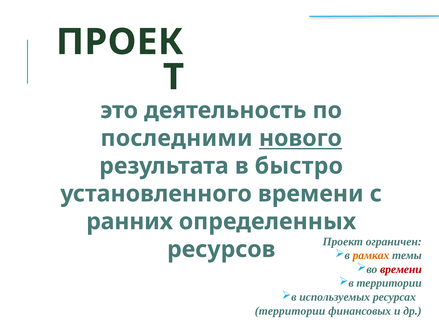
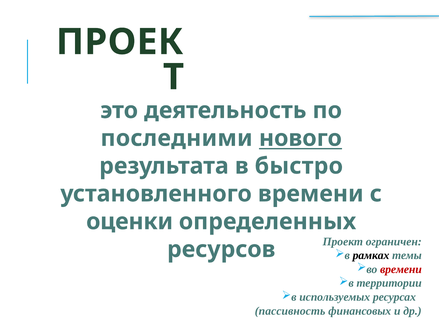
ранних: ранних -> оценки
рамках colour: orange -> black
территории at (290, 311): территории -> пассивность
